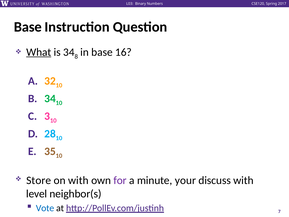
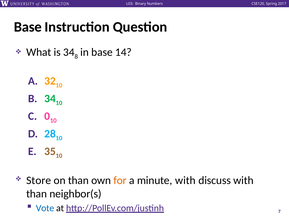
What underline: present -> none
16: 16 -> 14
3: 3 -> 0
on with: with -> than
for colour: purple -> orange
minute your: your -> with
level at (37, 194): level -> than
